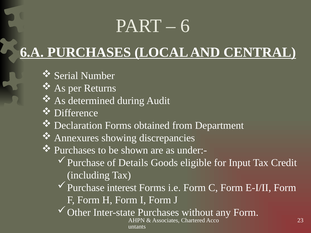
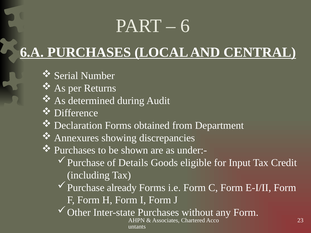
interest: interest -> already
